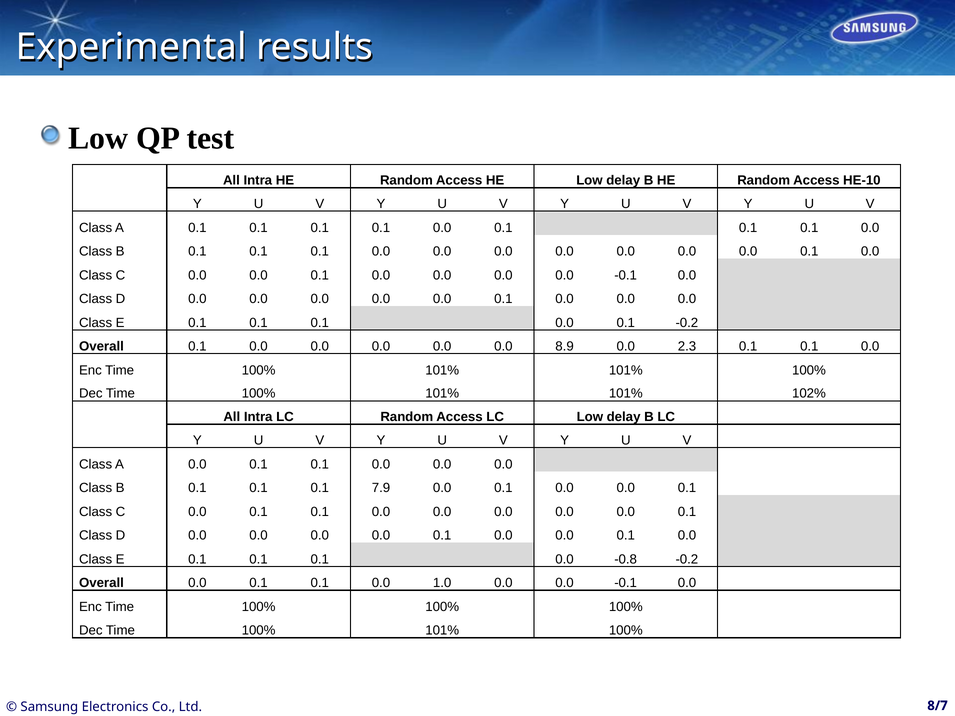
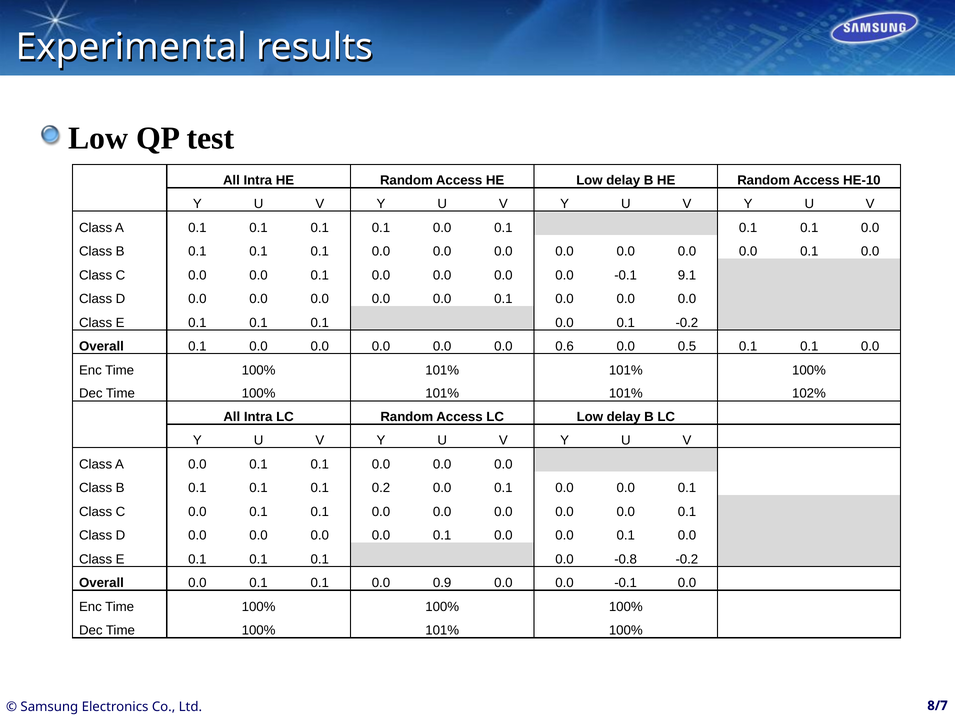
0.0 at (687, 275): 0.0 -> 9.1
8.9: 8.9 -> 0.6
2.3: 2.3 -> 0.5
7.9: 7.9 -> 0.2
1.0: 1.0 -> 0.9
